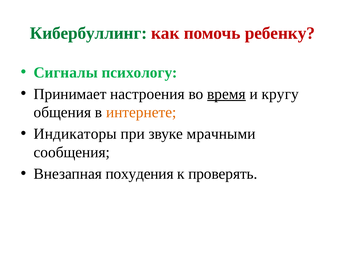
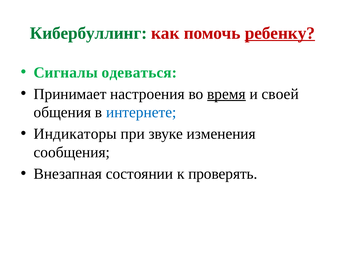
ребенку underline: none -> present
психологу: психологу -> одеваться
кругу: кругу -> своей
интернете colour: orange -> blue
мрачными: мрачными -> изменения
похудения: похудения -> состоянии
